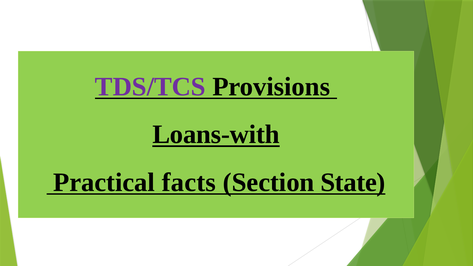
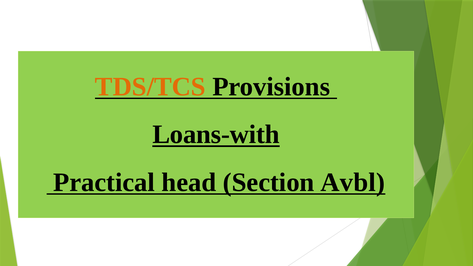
TDS/TCS colour: purple -> orange
facts: facts -> head
State: State -> Avbl
